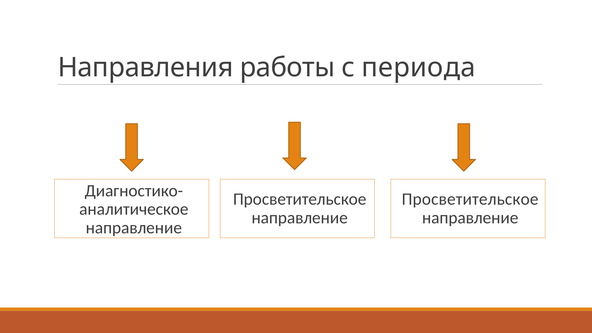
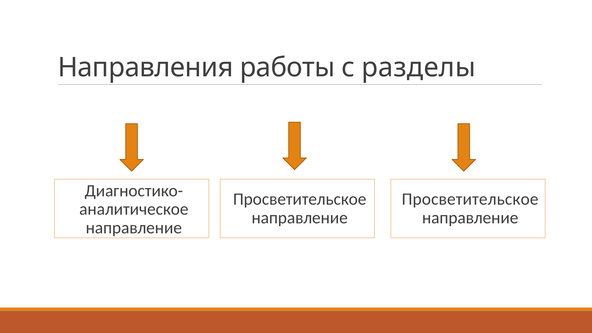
периода: периода -> разделы
